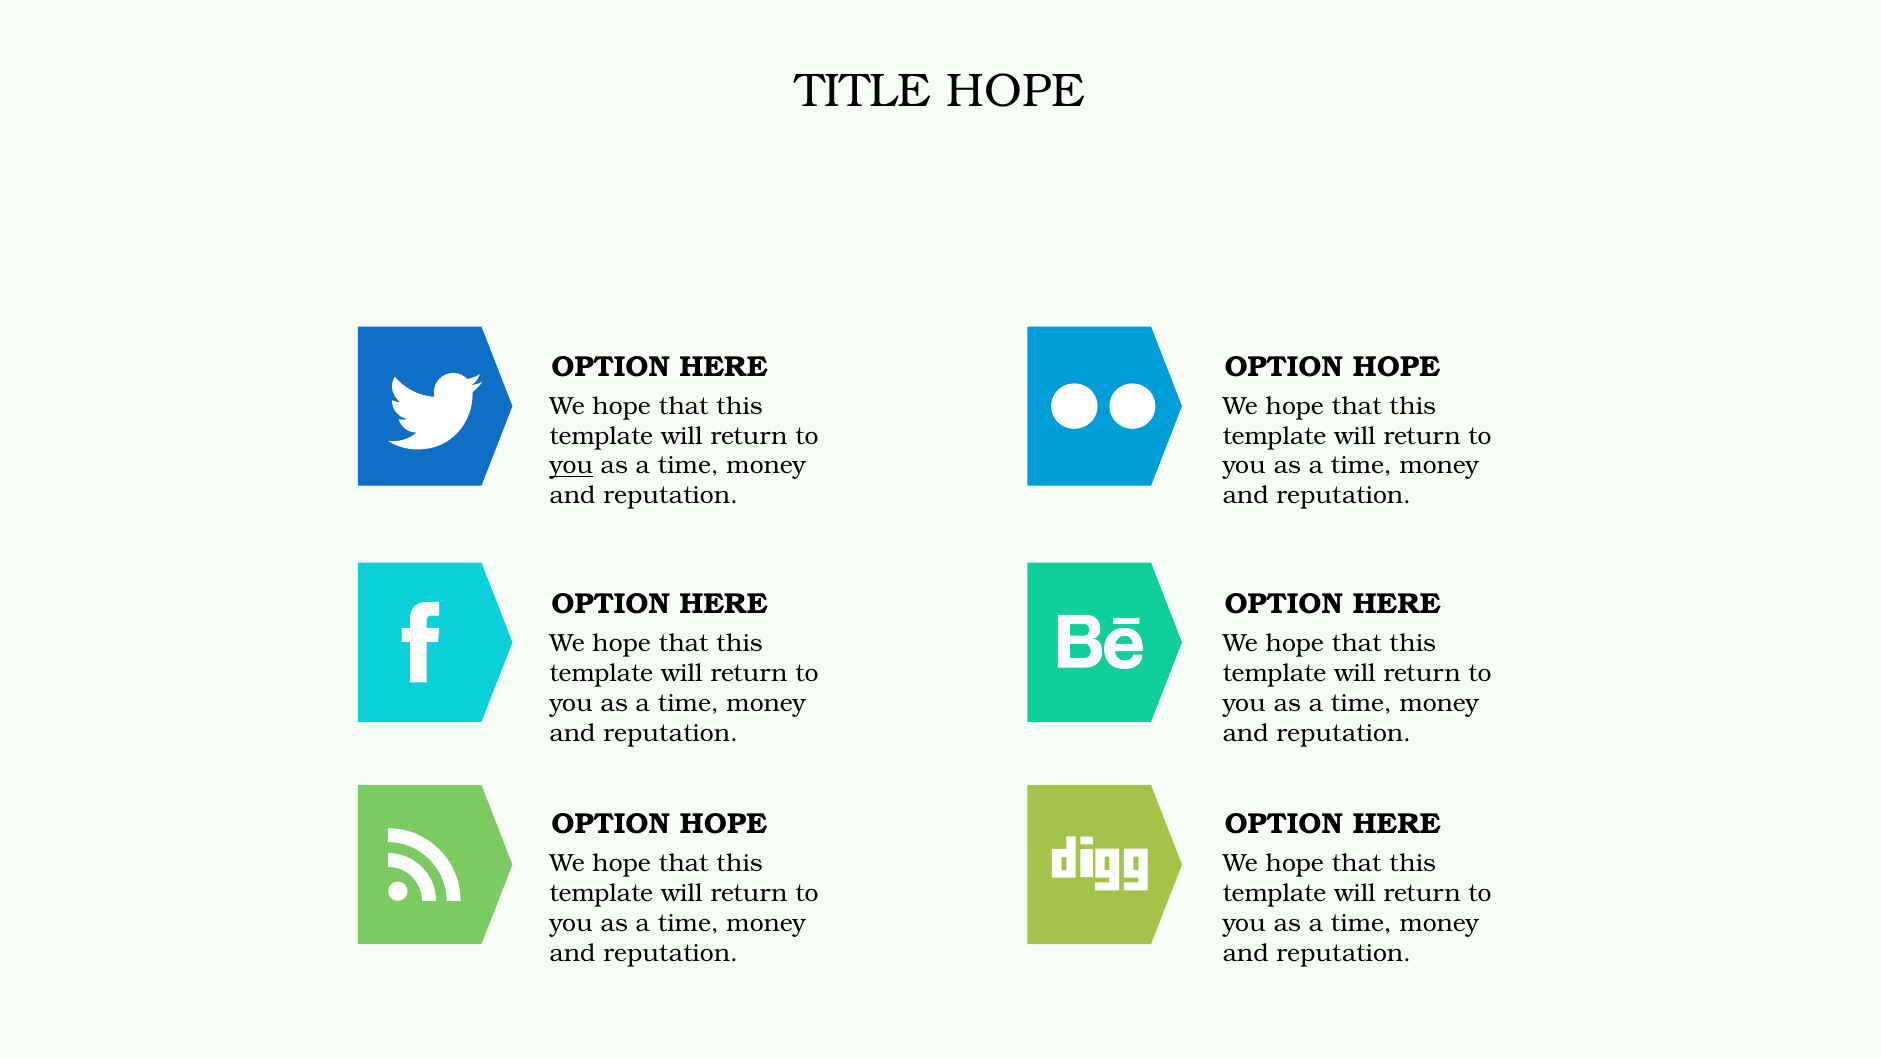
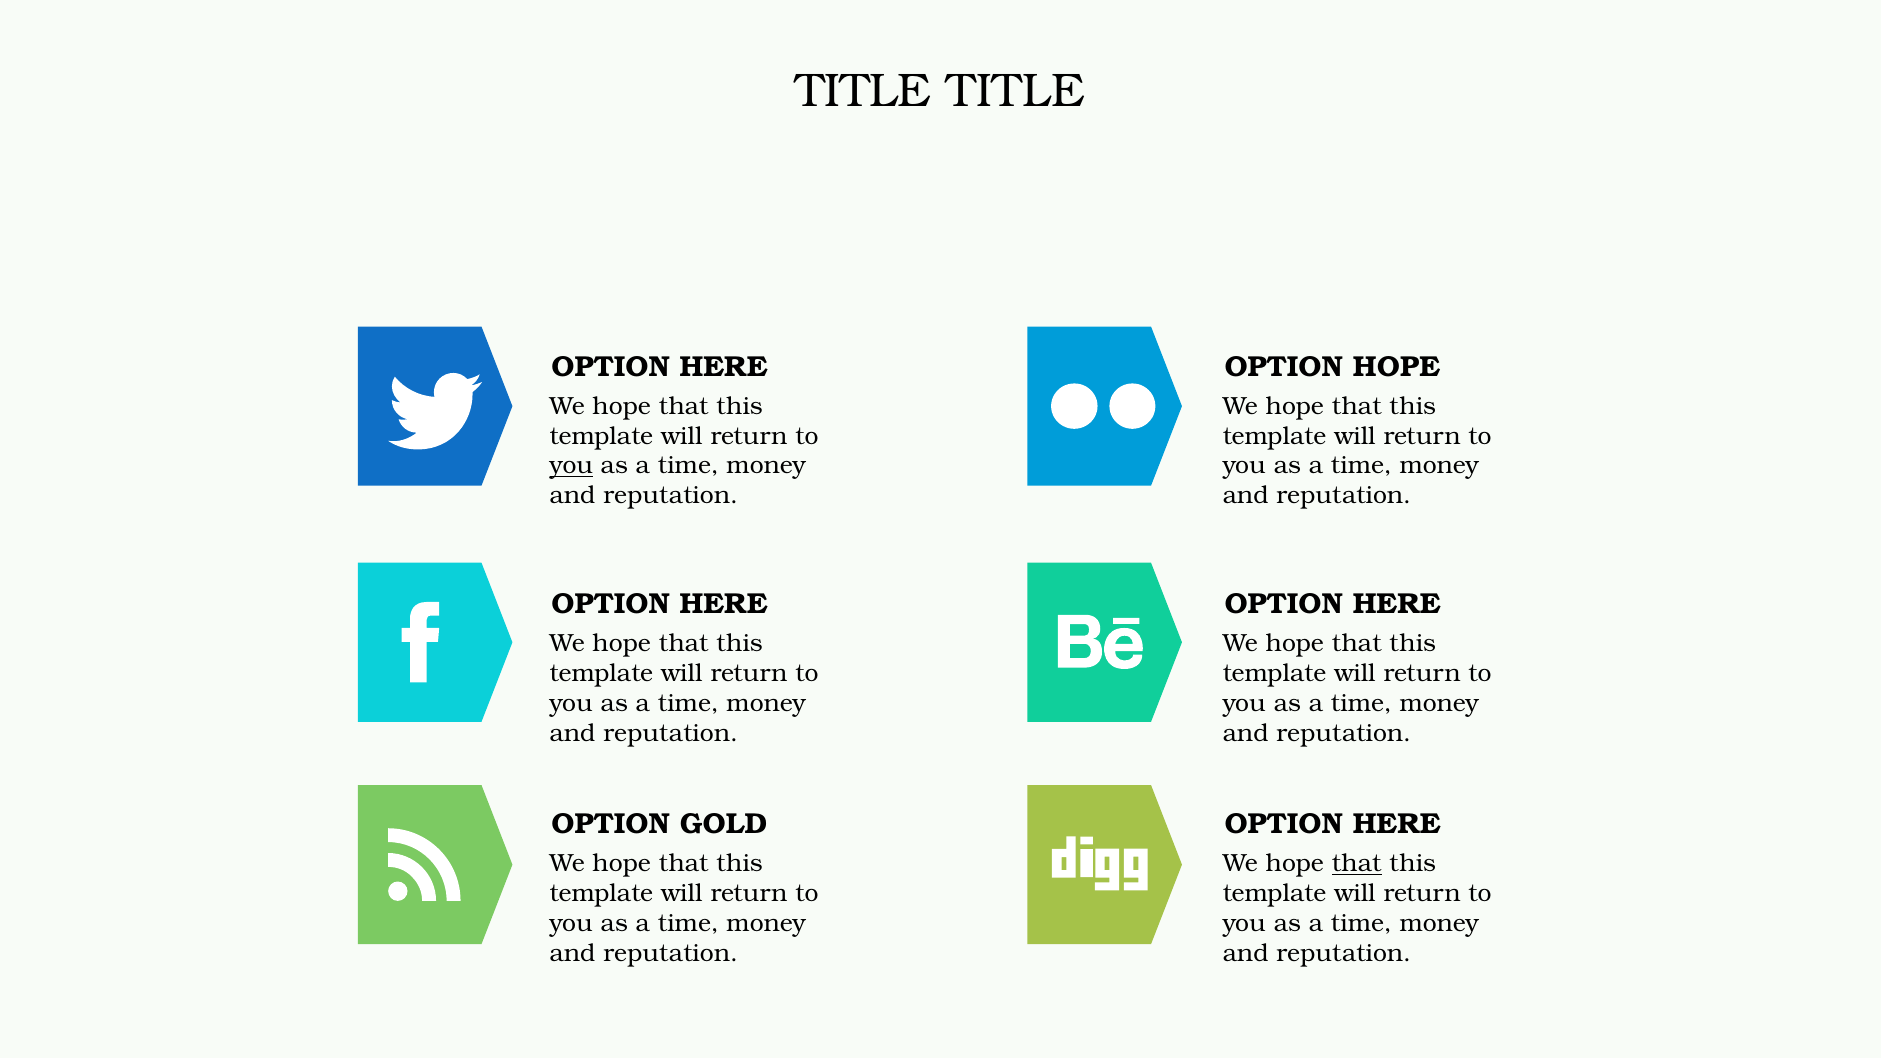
TITLE HOPE: HOPE -> TITLE
HOPE at (723, 824): HOPE -> GOLD
that at (1357, 864) underline: none -> present
